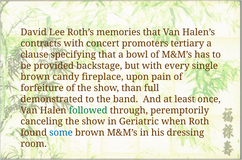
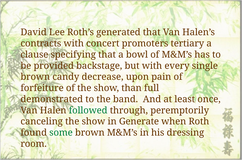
memories: memories -> generated
fireplace: fireplace -> decrease
Geriatric: Geriatric -> Generate
some colour: blue -> green
